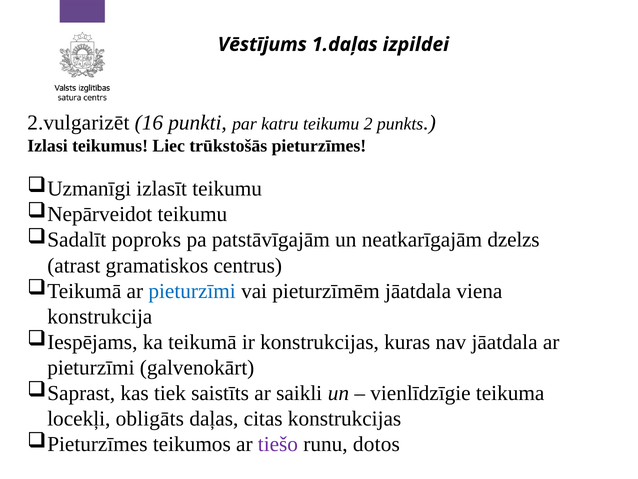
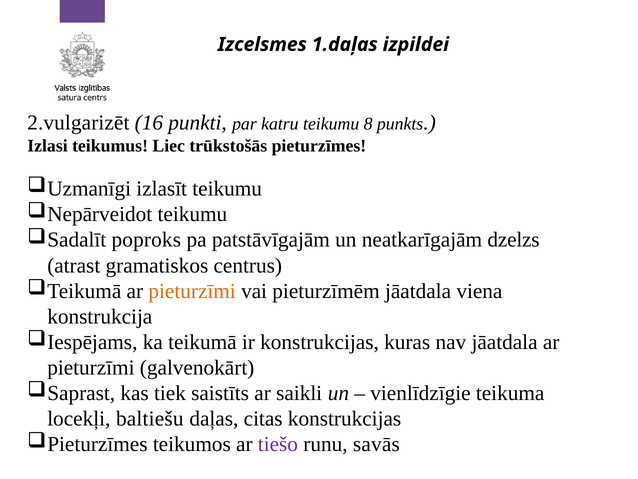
Vēstījums: Vēstījums -> Izcelsmes
2: 2 -> 8
pieturzīmi at (192, 291) colour: blue -> orange
obligāts: obligāts -> baltiešu
dotos: dotos -> savās
